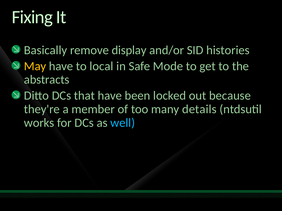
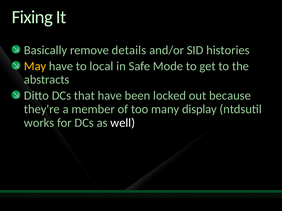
display: display -> details
details: details -> display
well colour: light blue -> white
